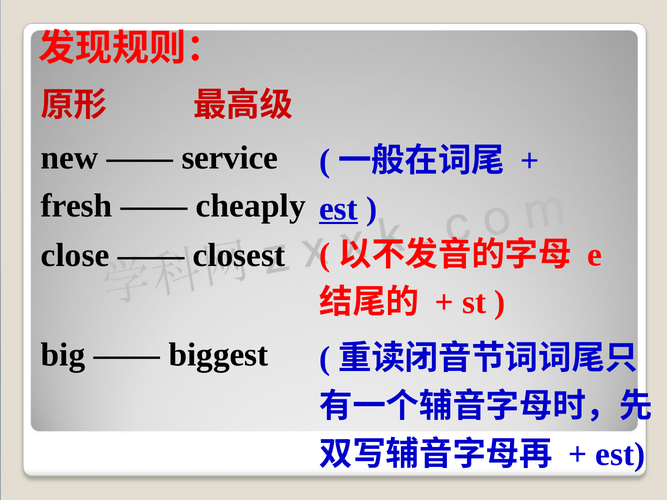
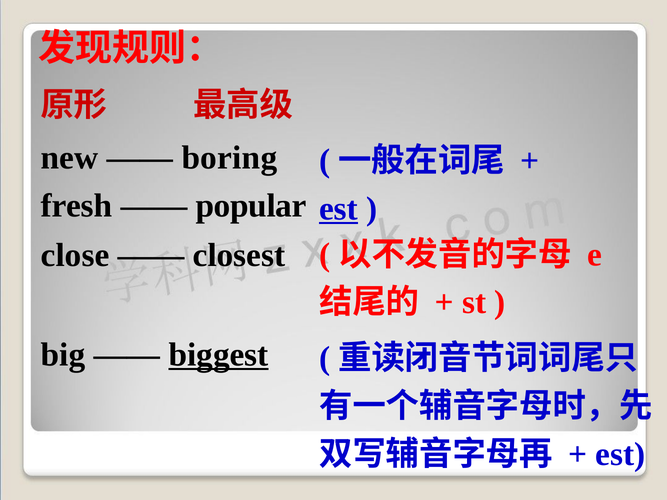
service: service -> boring
cheaply: cheaply -> popular
biggest underline: none -> present
